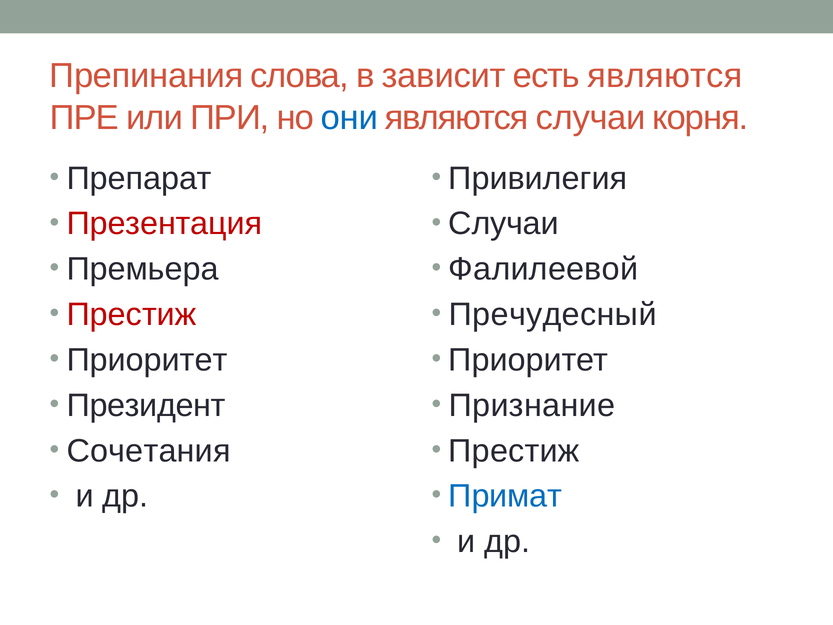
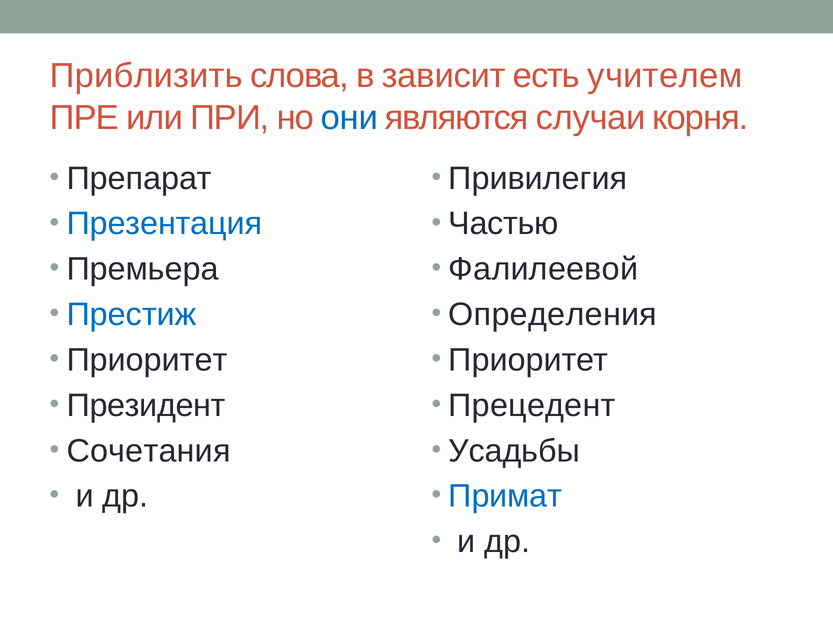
Препинания: Препинания -> Приблизить
есть являются: являются -> учителем
Презентация colour: red -> blue
Случаи at (504, 224): Случаи -> Частью
Престиж at (132, 314) colour: red -> blue
Пречудесный: Пречудесный -> Определения
Признание: Признание -> Прецедент
Престиж at (514, 451): Престиж -> Усадьбы
